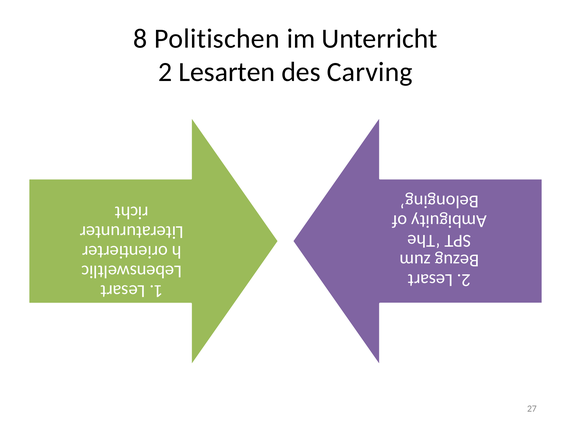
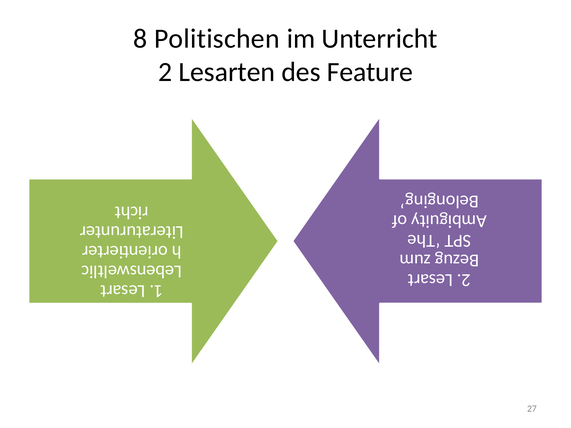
Carving: Carving -> Feature
